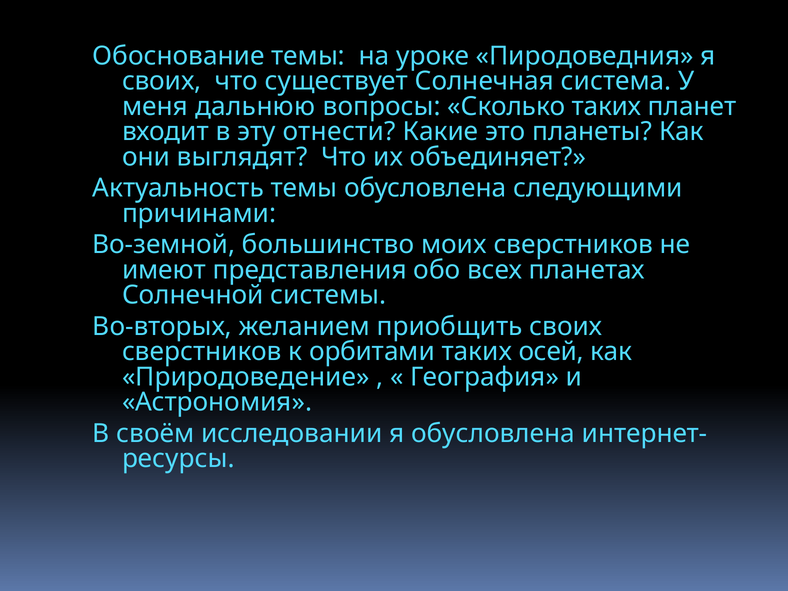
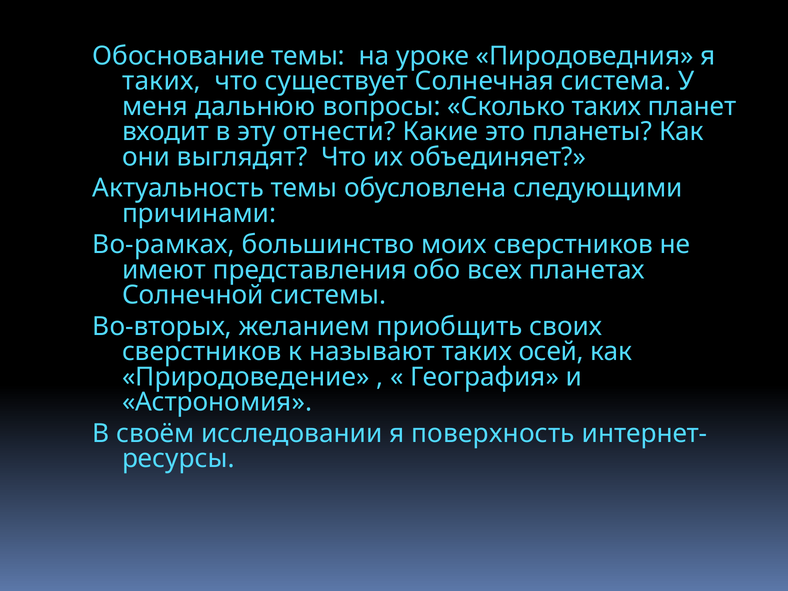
своих at (162, 81): своих -> таких
Во-земной: Во-земной -> Во-рамках
орбитами: орбитами -> называют
я обусловлена: обусловлена -> поверхность
